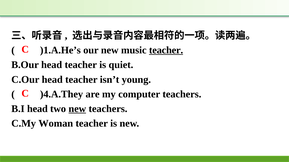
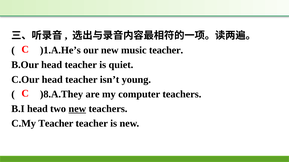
teacher at (166, 50) underline: present -> none
)4.A.They: )4.A.They -> )8.A.They
C.My Woman: Woman -> Teacher
